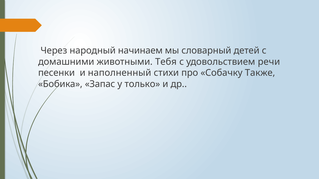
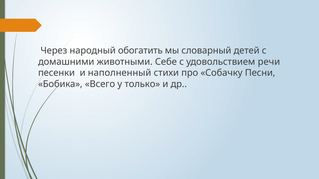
начинаем: начинаем -> обогатить
Тебя: Тебя -> Себе
Также: Также -> Песни
Запас: Запас -> Всего
